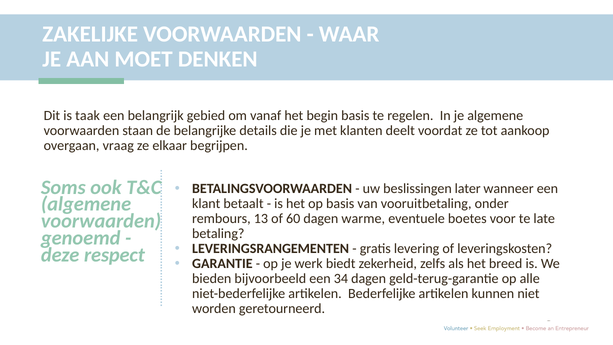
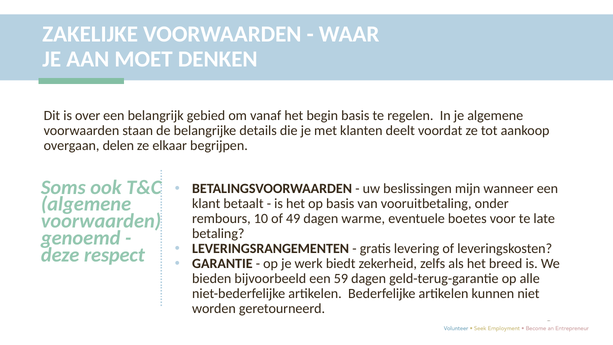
taak: taak -> over
vraag: vraag -> delen
later: later -> mijn
13: 13 -> 10
60: 60 -> 49
34: 34 -> 59
